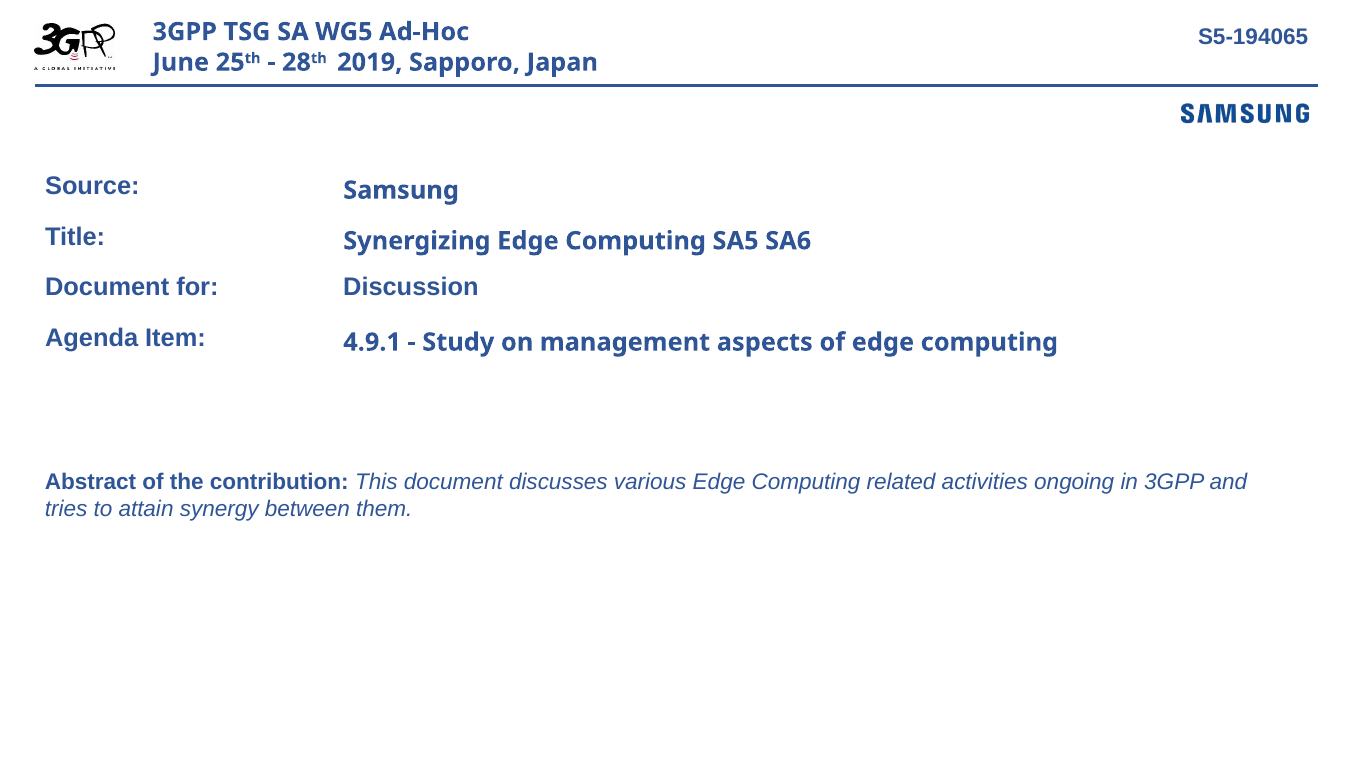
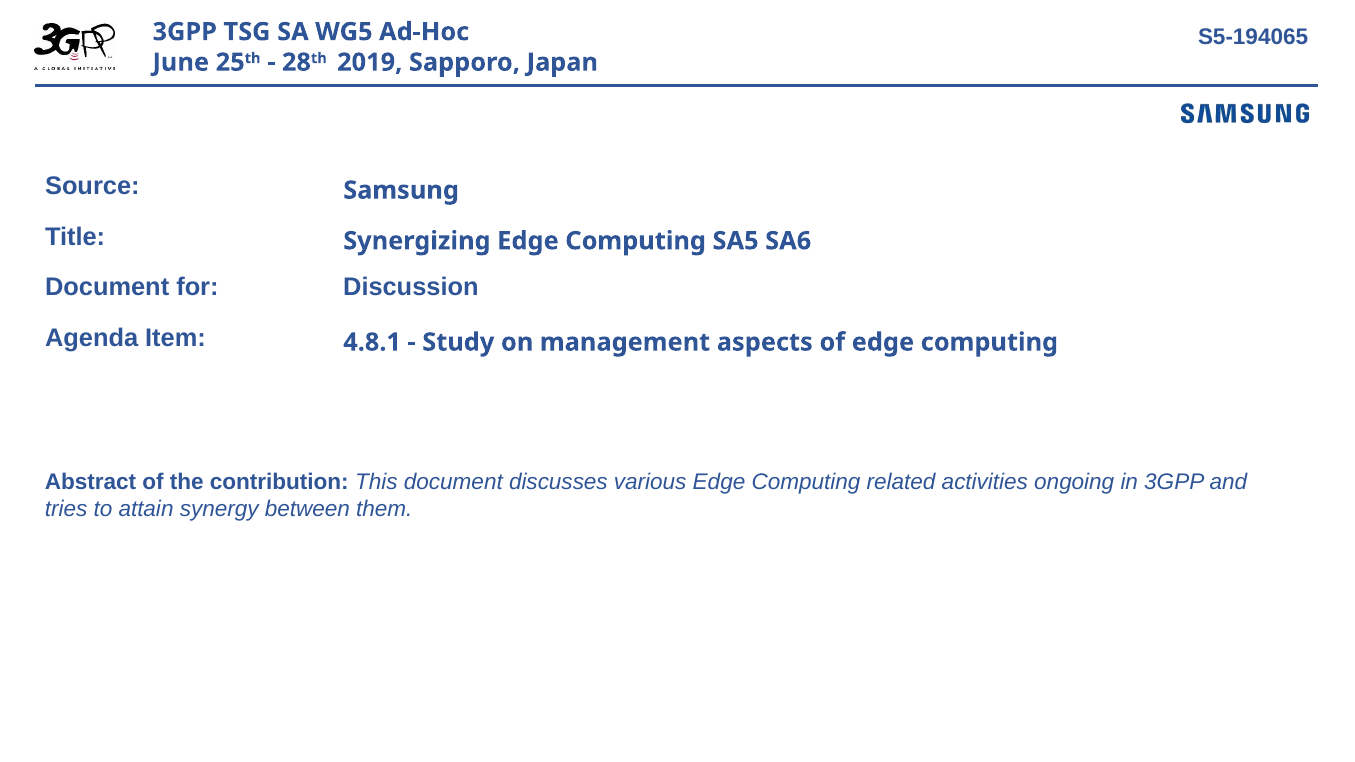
4.9.1: 4.9.1 -> 4.8.1
